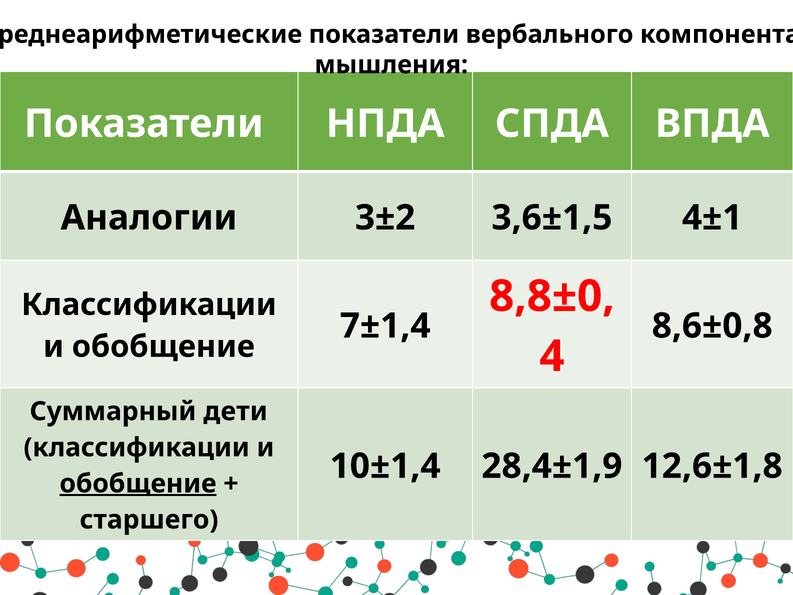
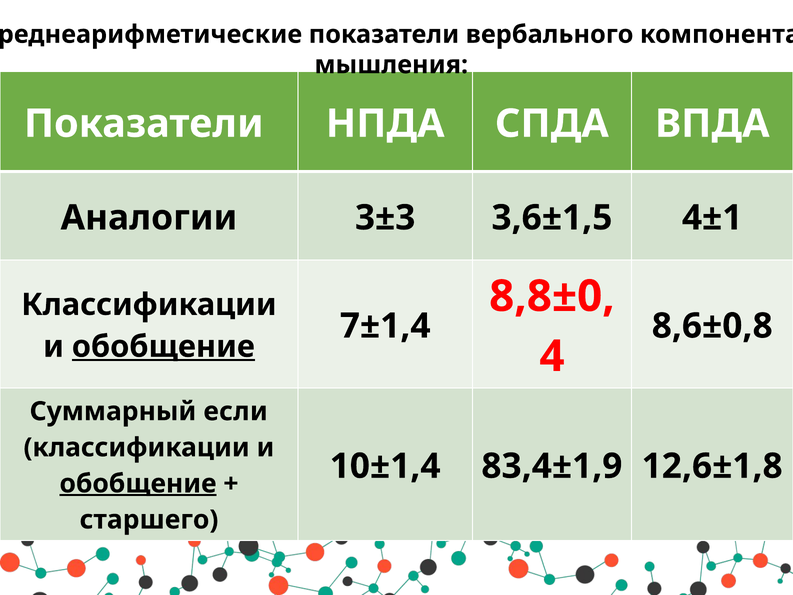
3±2: 3±2 -> 3±3
обобщение at (163, 346) underline: none -> present
дети: дети -> если
28,4±1,9: 28,4±1,9 -> 83,4±1,9
